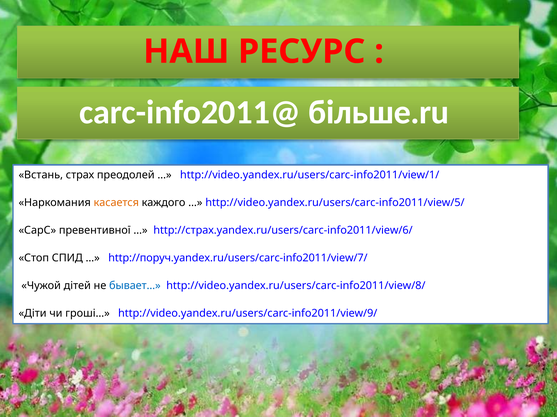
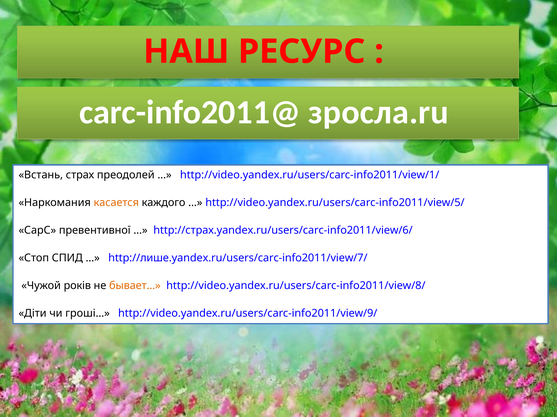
більше.ru: більше.ru -> зросла.ru
http://поруч.yandex.ru/users/carc-info2011/view/7/: http://поруч.yandex.ru/users/carc-info2011/view/7/ -> http://лише.yandex.ru/users/carc-info2011/view/7/
дітей: дітей -> років
бывает… colour: blue -> orange
